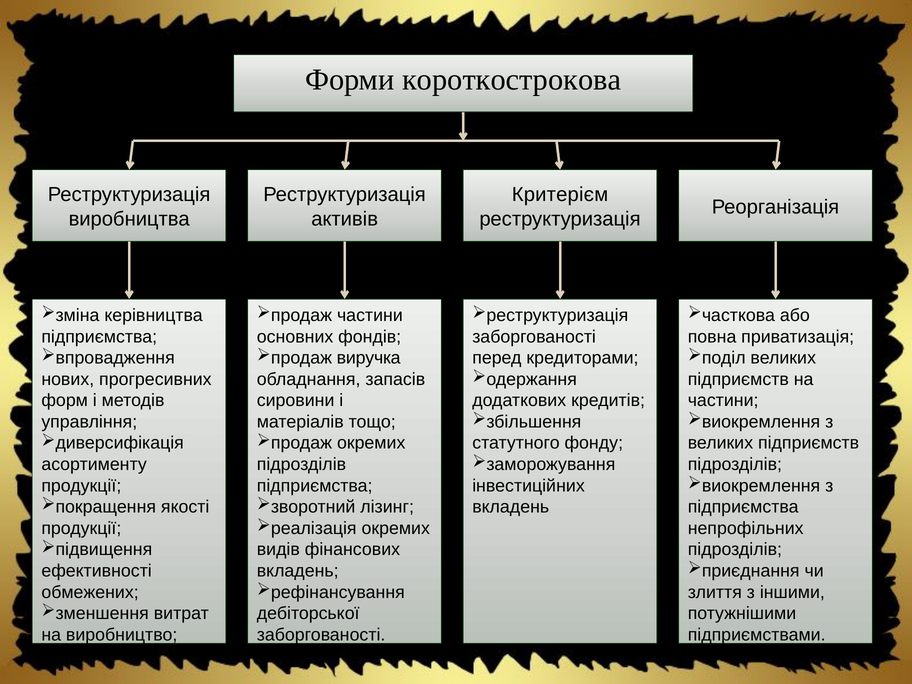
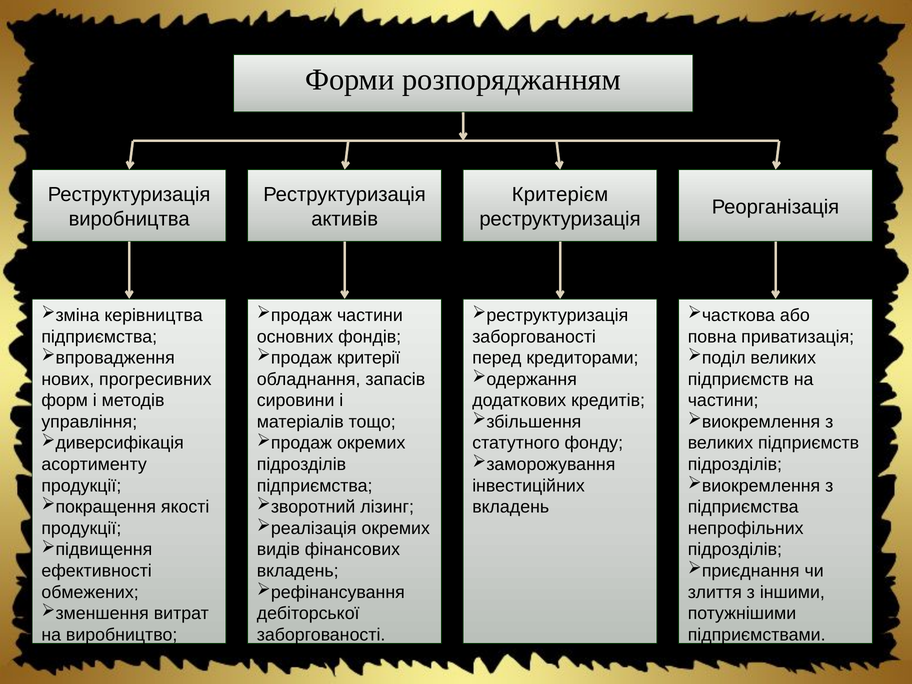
короткострокова: короткострокова -> розпоряджанням
виручка: виручка -> критерії
